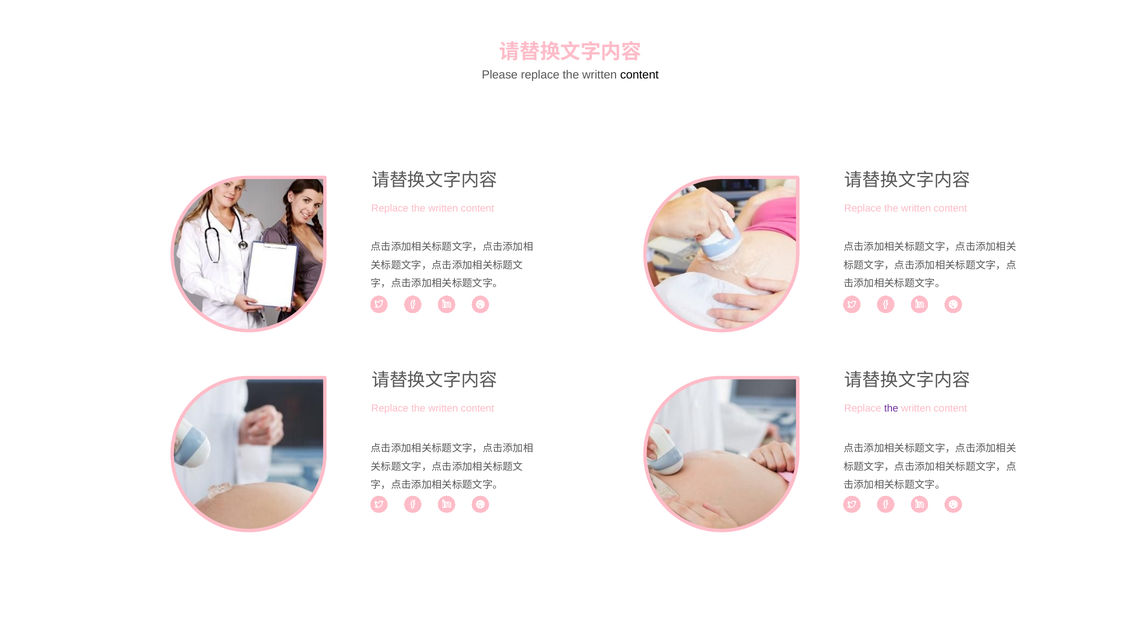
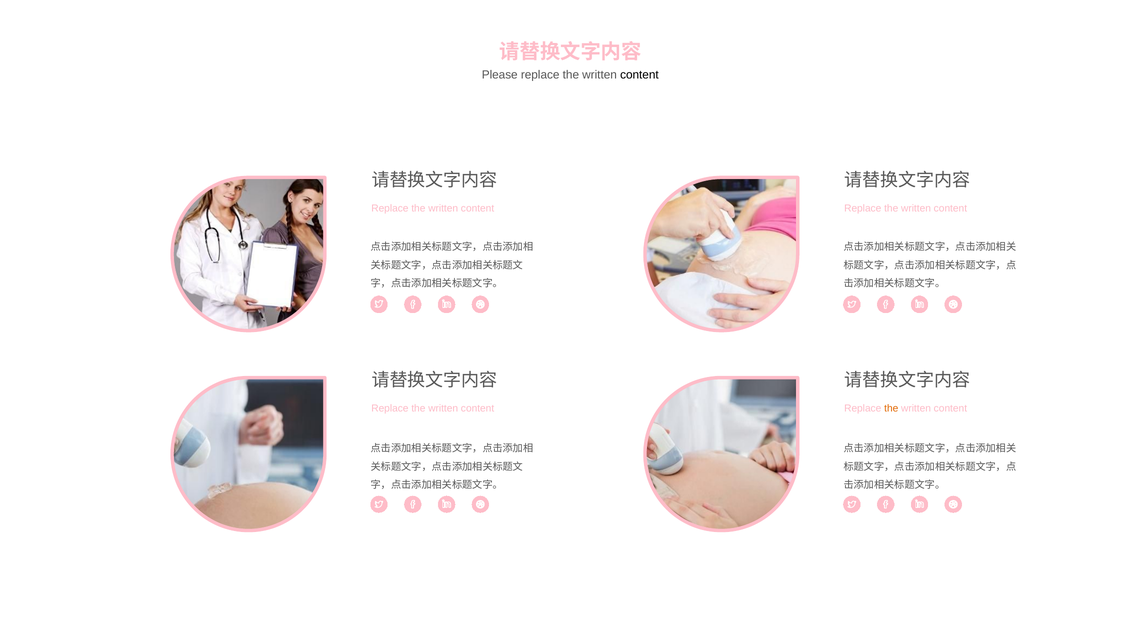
the at (891, 408) colour: purple -> orange
